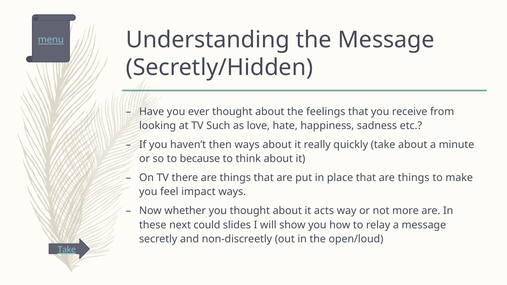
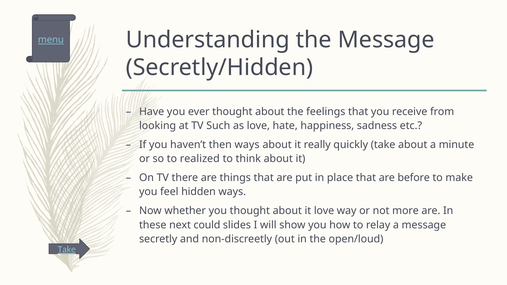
because: because -> realized
that are things: things -> before
impact: impact -> hidden
it acts: acts -> love
